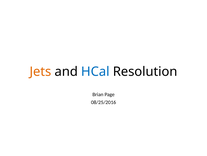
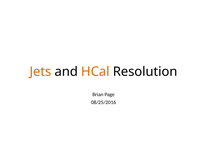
HCal colour: blue -> orange
